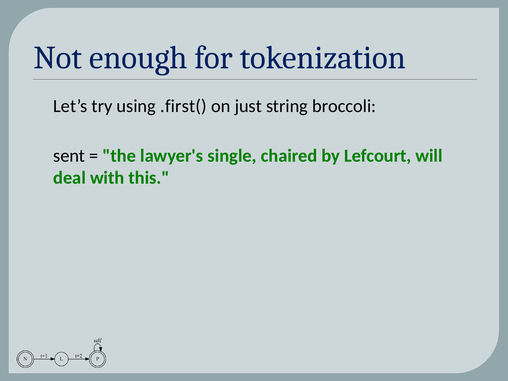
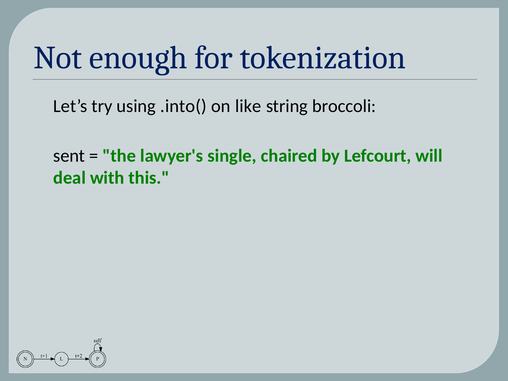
.first(: .first( -> .into(
just: just -> like
